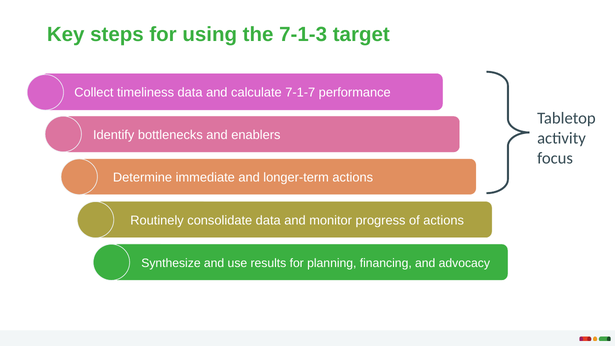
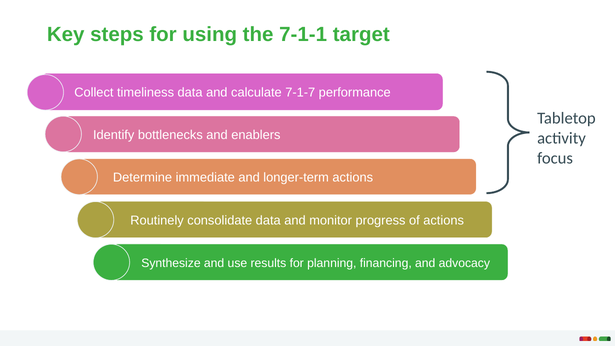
7-1-3: 7-1-3 -> 7-1-1
